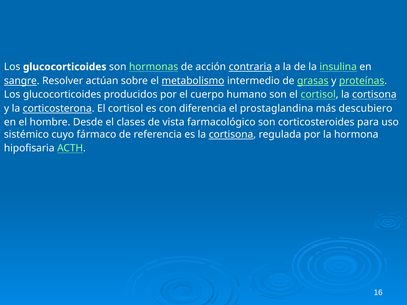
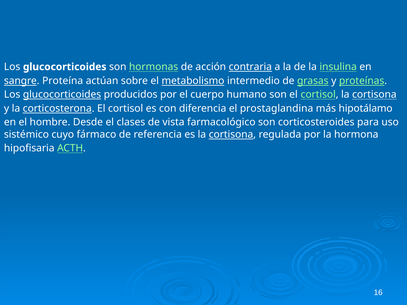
Resolver: Resolver -> Proteína
glucocorticoides at (62, 95) underline: none -> present
descubiero: descubiero -> hipotálamo
